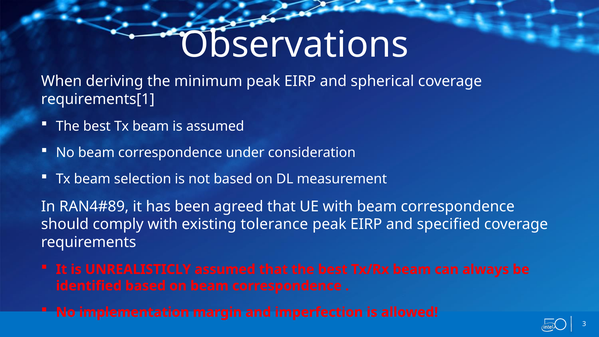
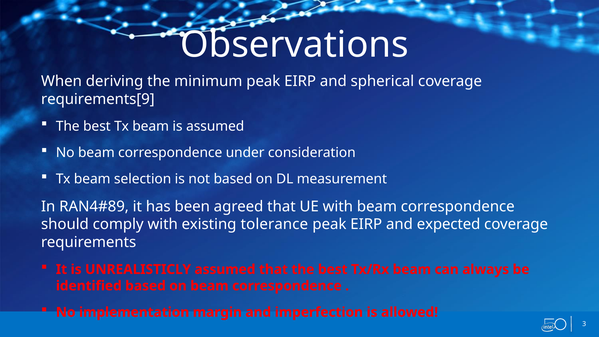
requirements[1: requirements[1 -> requirements[9
specified: specified -> expected
